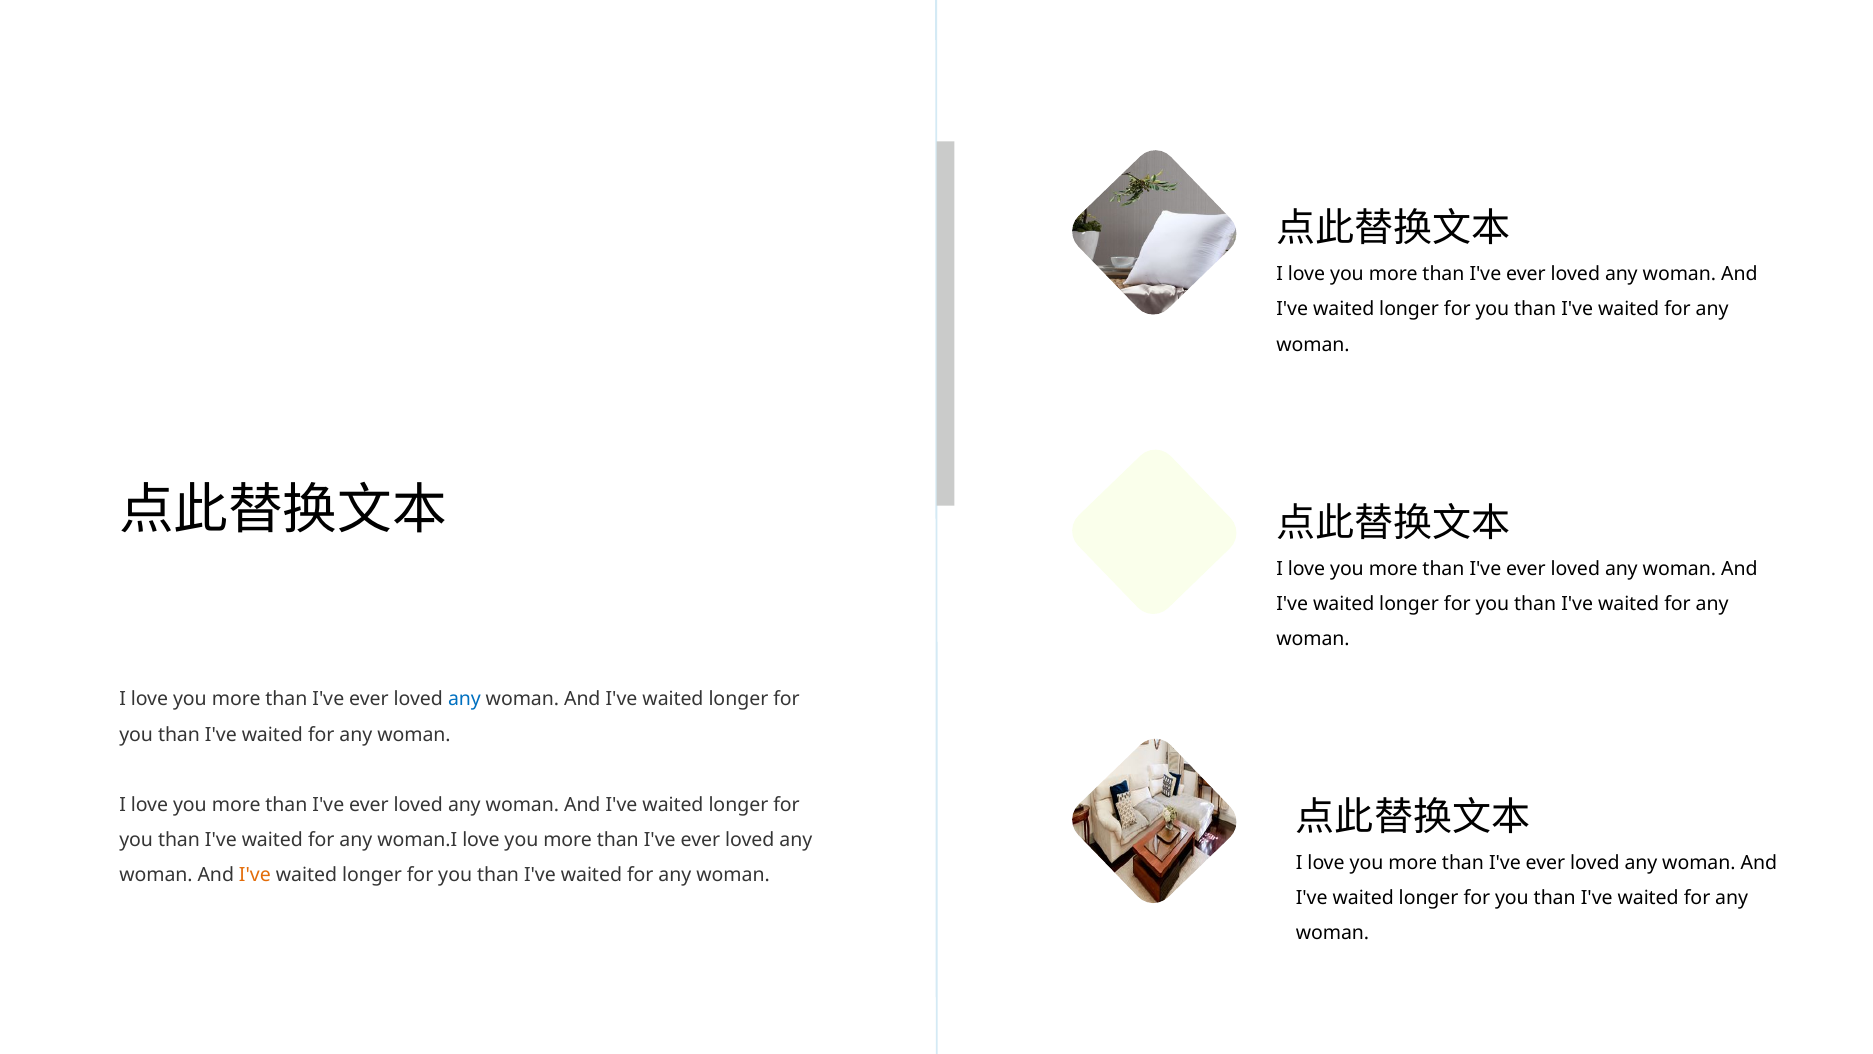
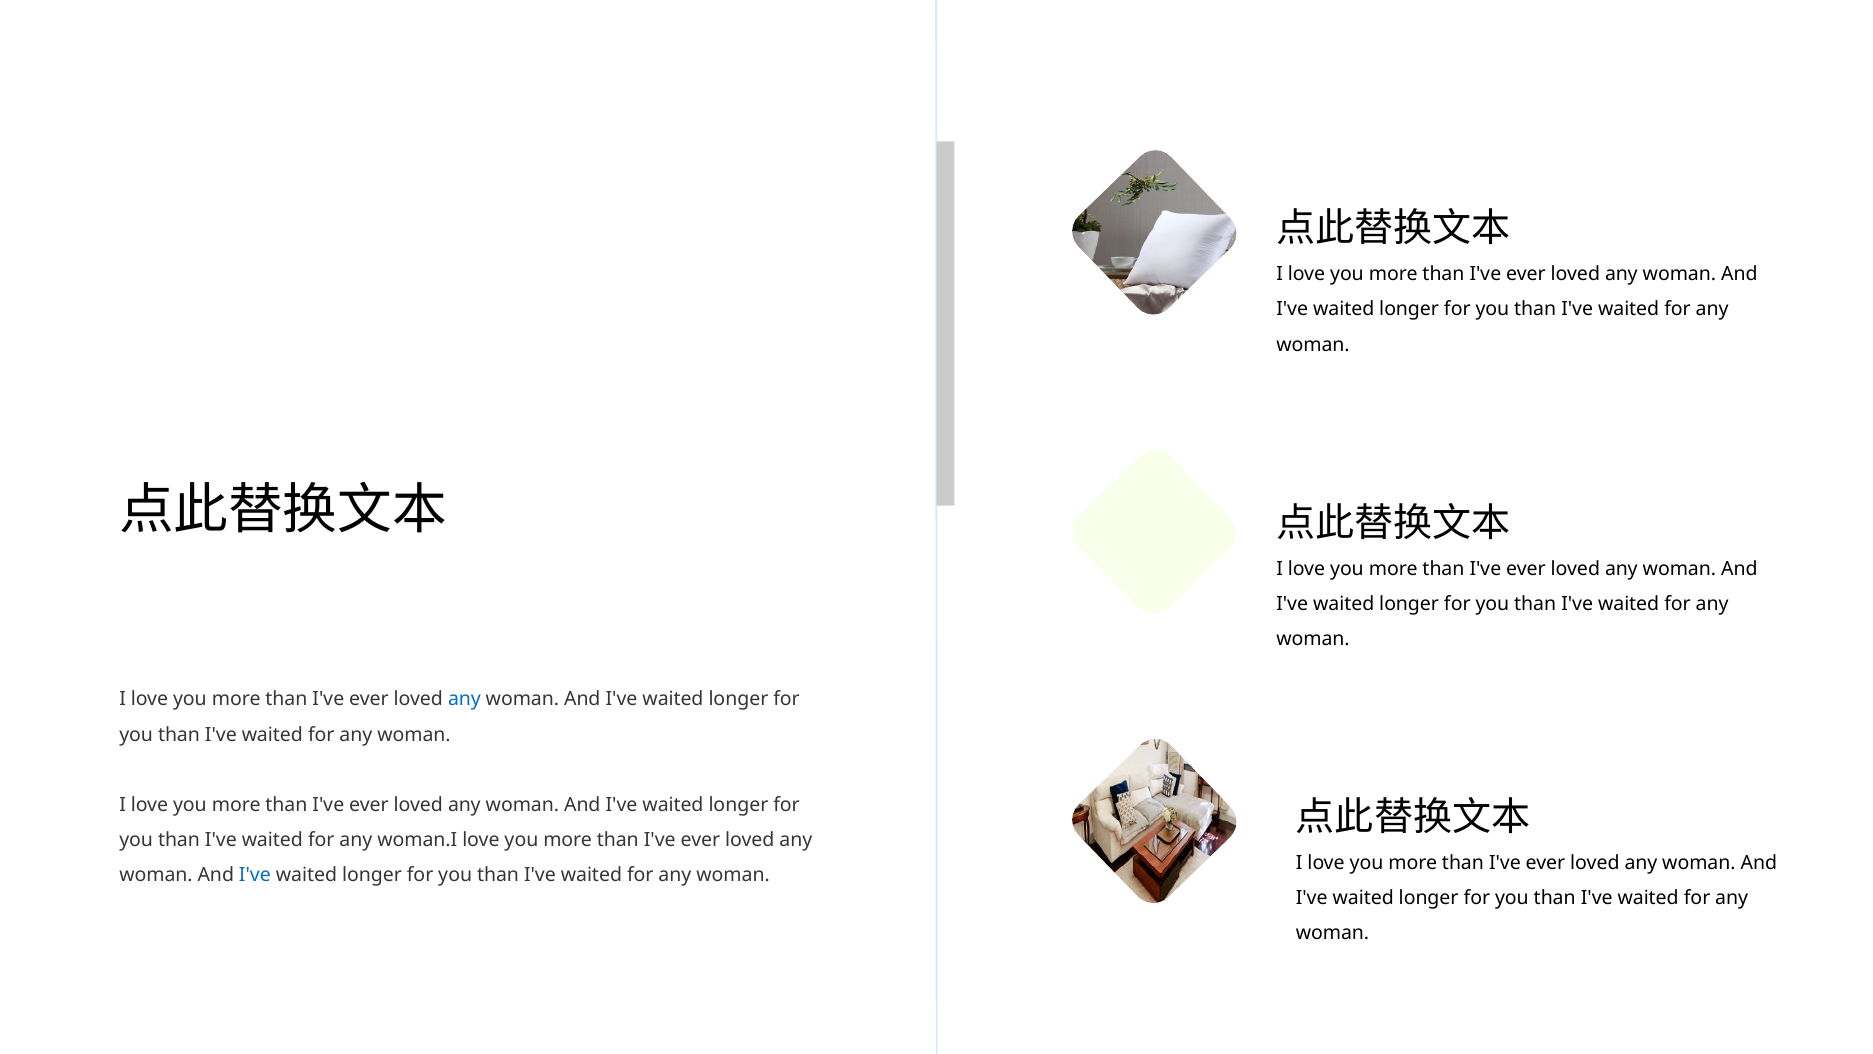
I've at (255, 875) colour: orange -> blue
